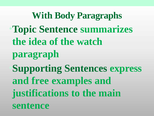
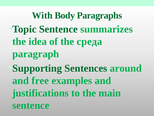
watch: watch -> среда
express: express -> around
